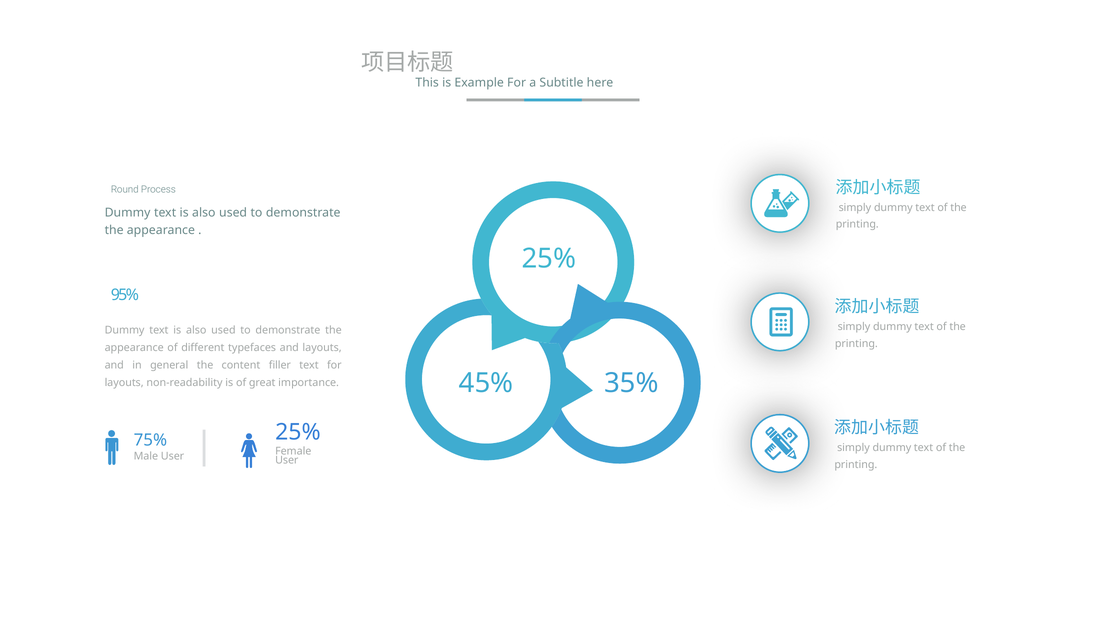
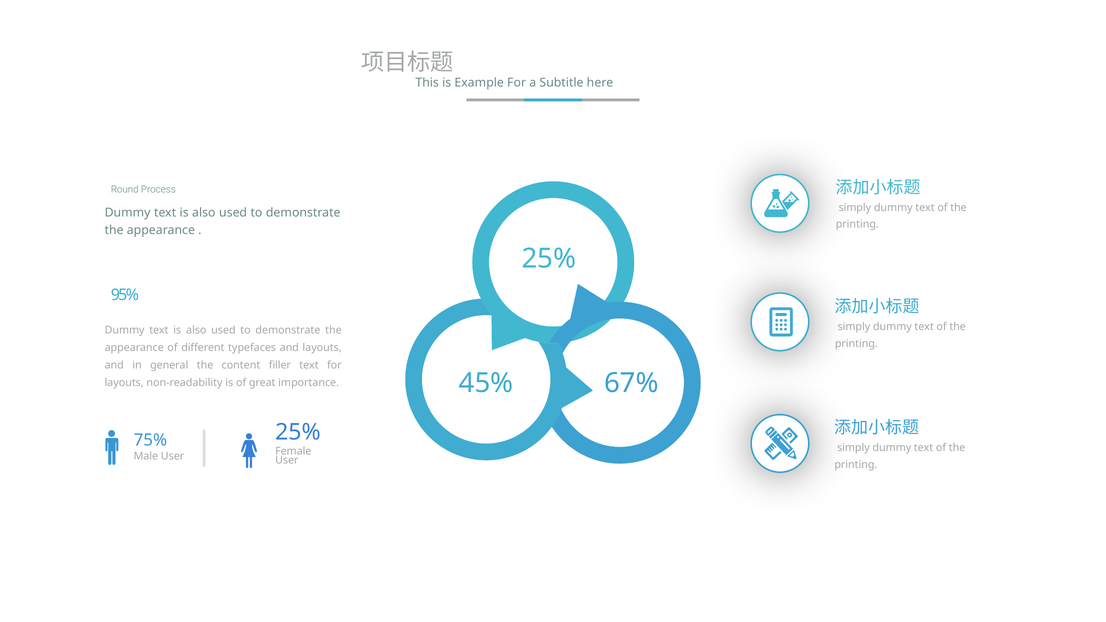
35%: 35% -> 67%
